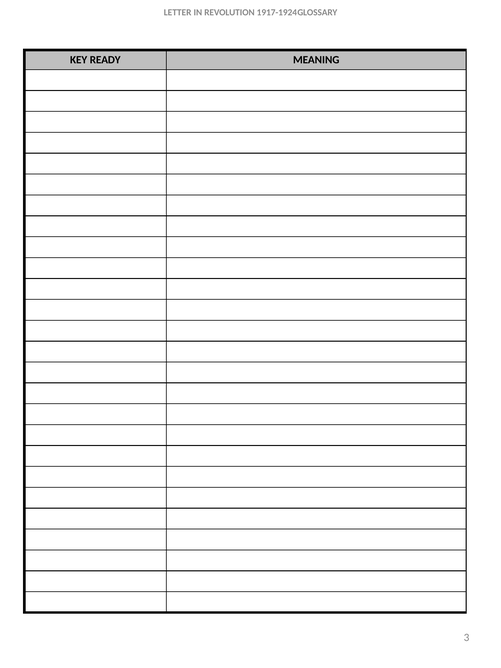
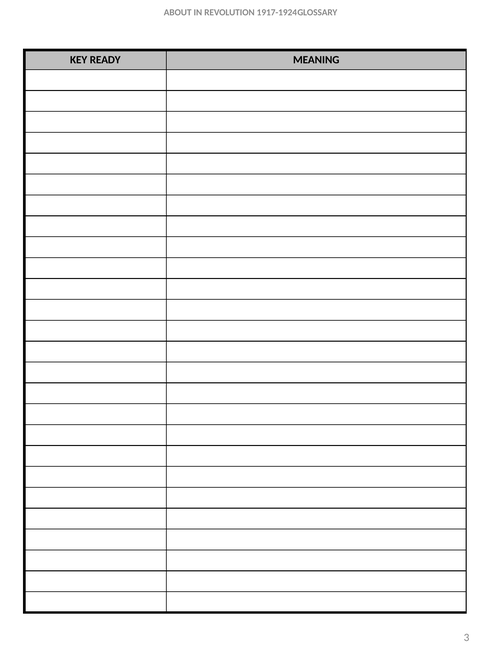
LETTER: LETTER -> ABOUT
